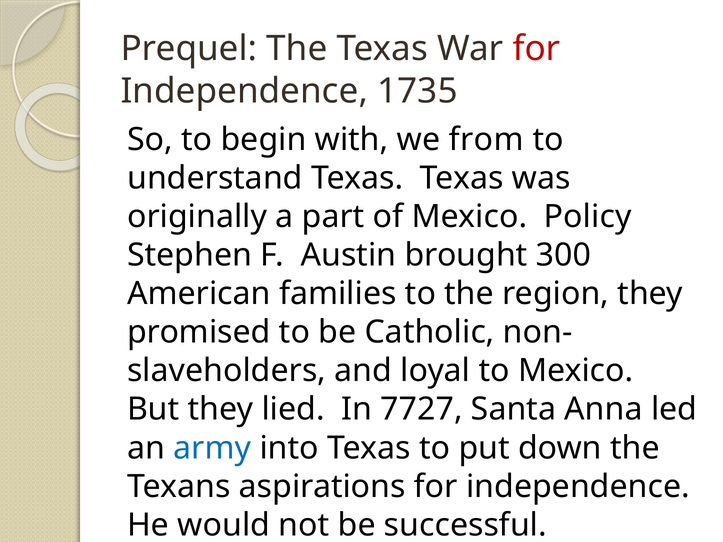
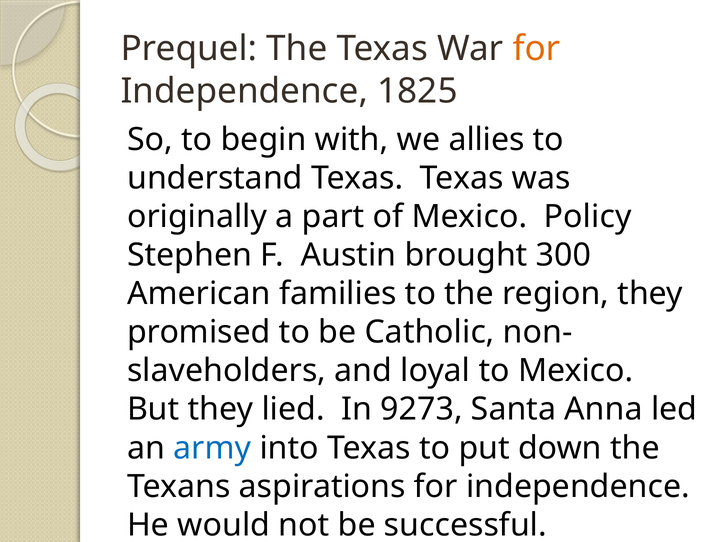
for at (536, 49) colour: red -> orange
1735: 1735 -> 1825
from: from -> allies
7727: 7727 -> 9273
